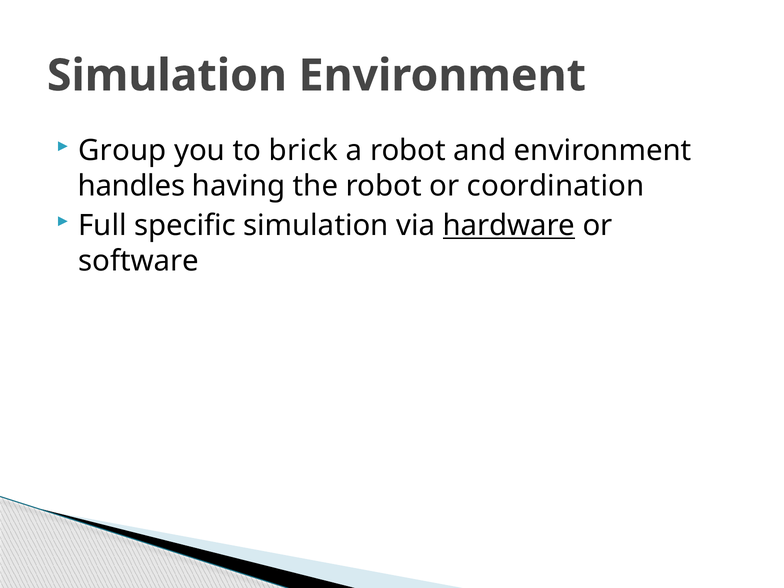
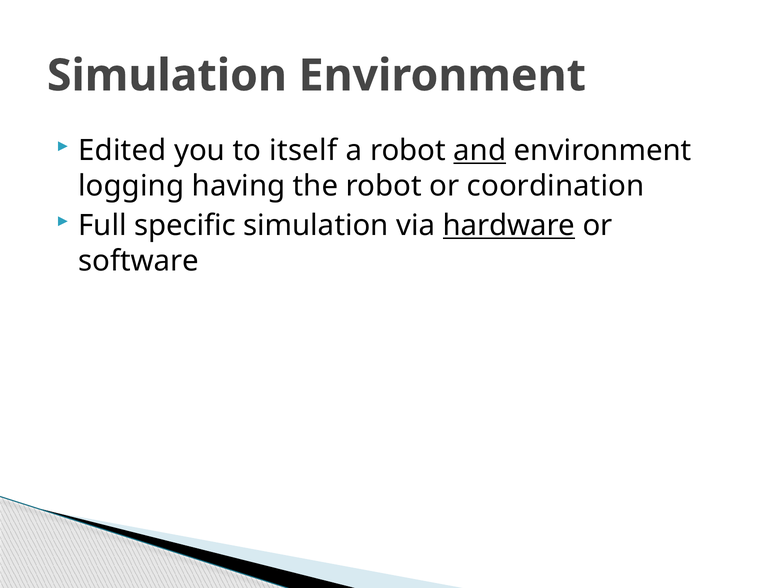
Group: Group -> Edited
brick: brick -> itself
and underline: none -> present
handles: handles -> logging
